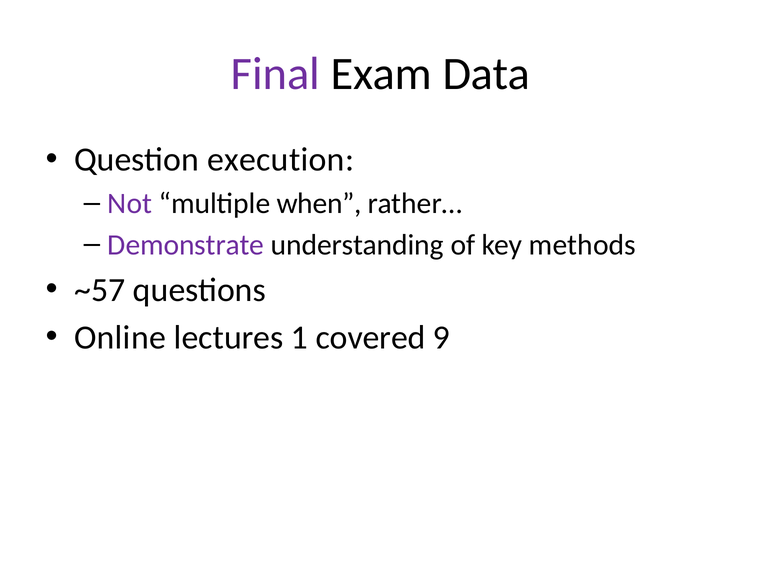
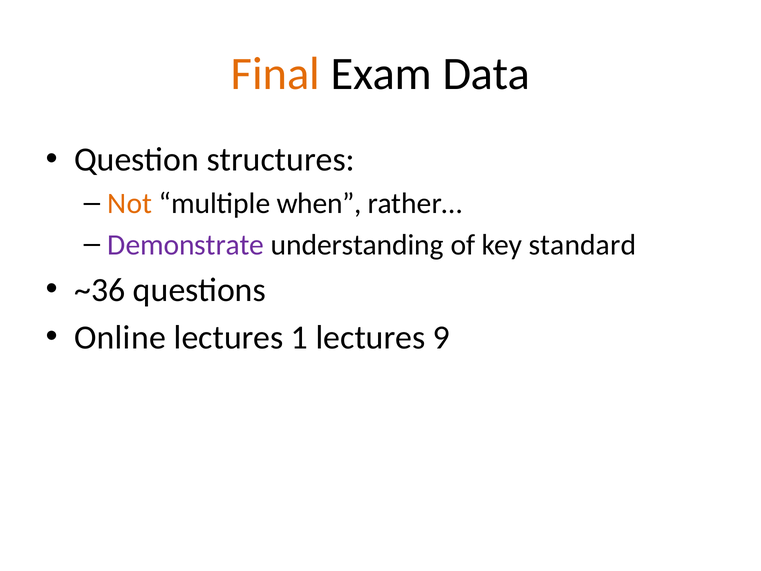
Final colour: purple -> orange
execution: execution -> structures
Not colour: purple -> orange
methods: methods -> standard
~57: ~57 -> ~36
1 covered: covered -> lectures
